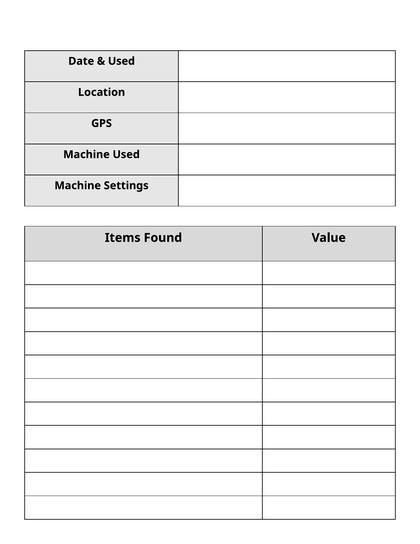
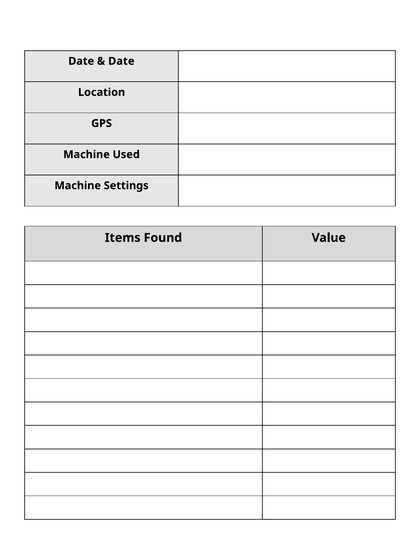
Used at (121, 61): Used -> Date
